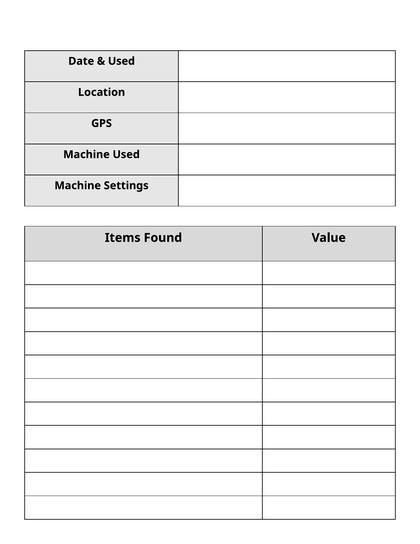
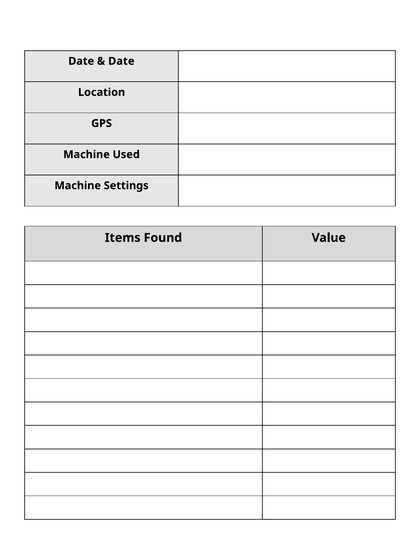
Used at (121, 61): Used -> Date
